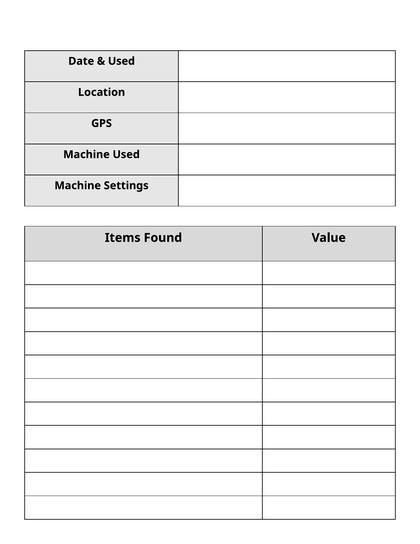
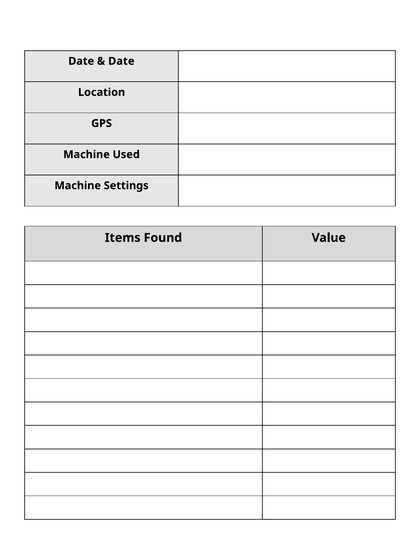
Used at (121, 61): Used -> Date
